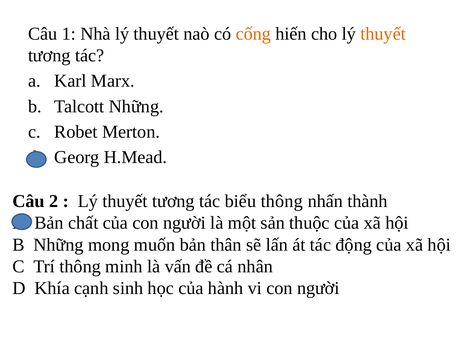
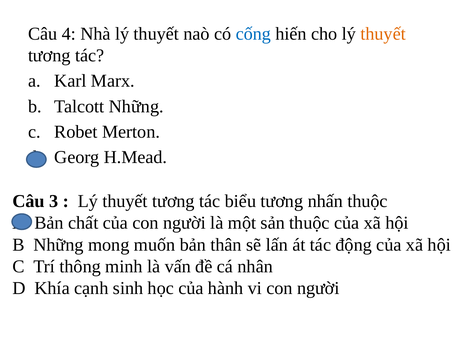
1: 1 -> 4
cống colour: orange -> blue
2: 2 -> 3
biểu thông: thông -> tương
nhấn thành: thành -> thuộc
